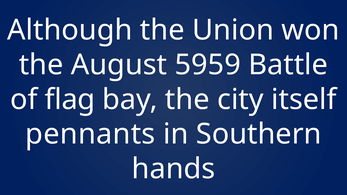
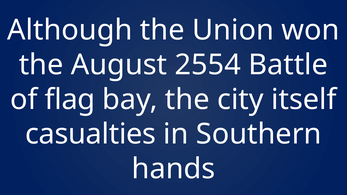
5959: 5959 -> 2554
pennants: pennants -> casualties
